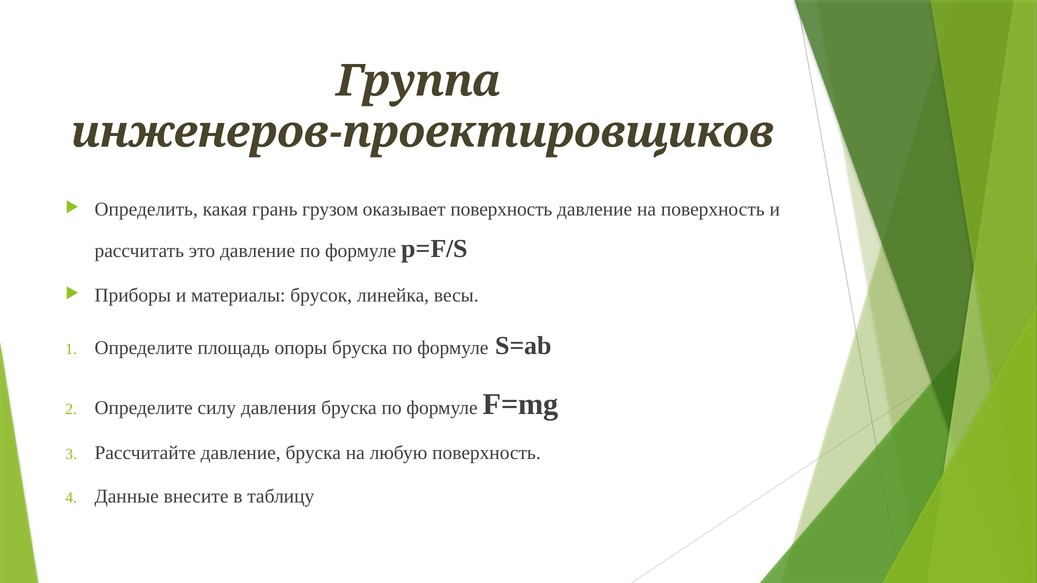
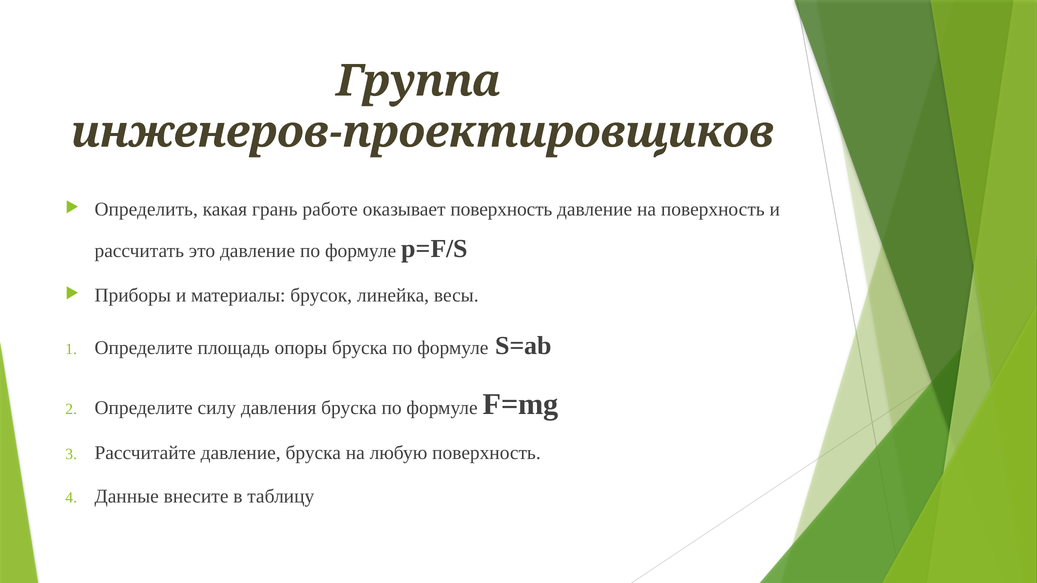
грузом: грузом -> работе
